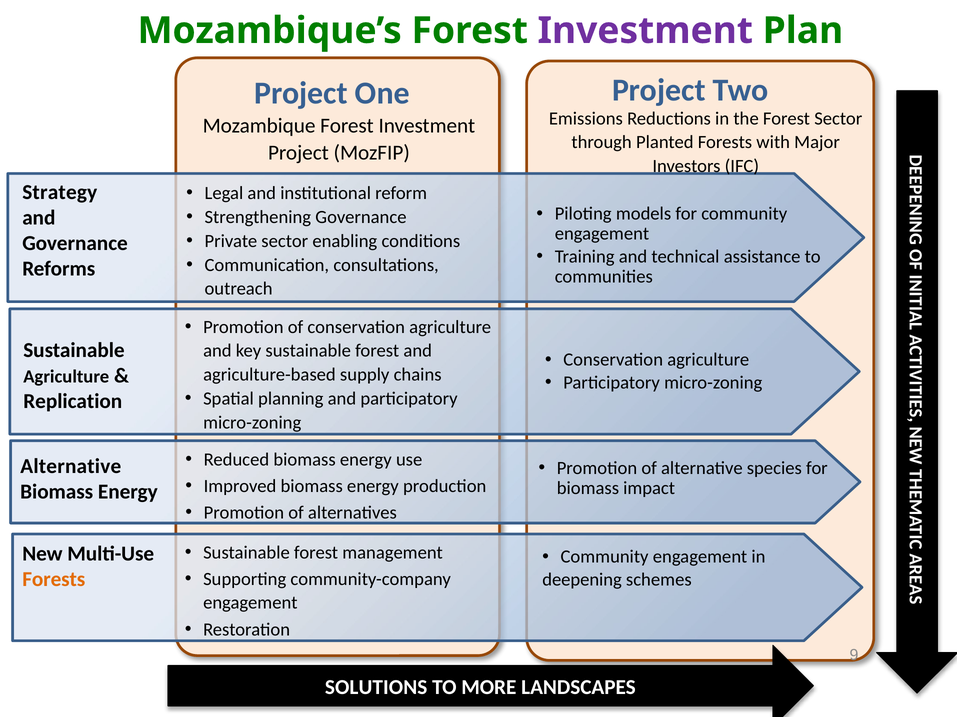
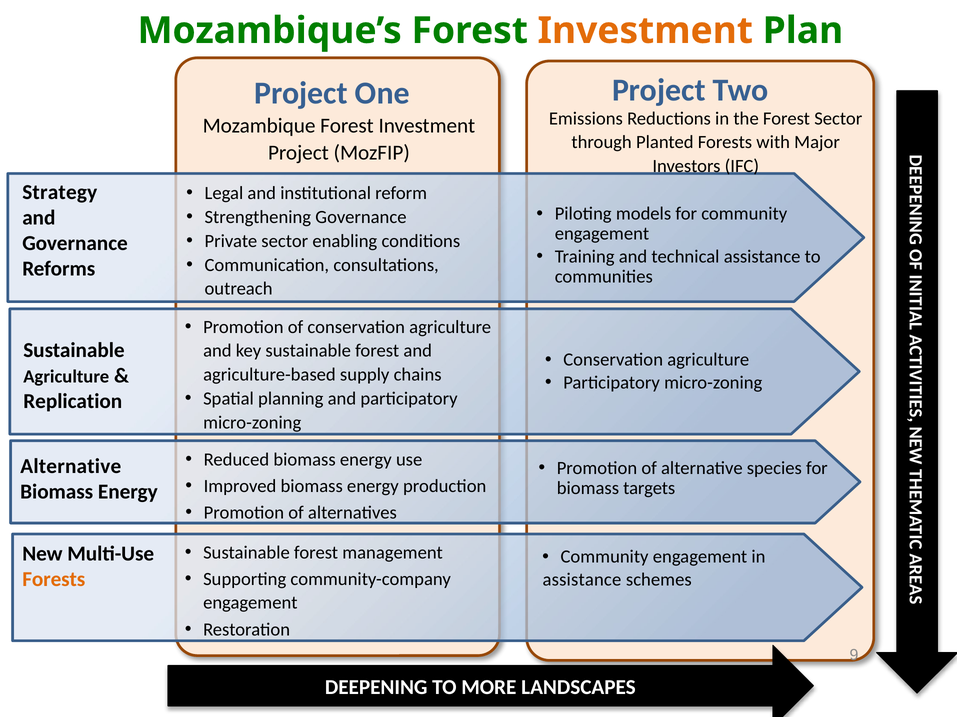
Investment at (645, 31) colour: purple -> orange
impact: impact -> targets
deepening at (582, 580): deepening -> assistance
SOLUTIONS: SOLUTIONS -> DEEPENING
